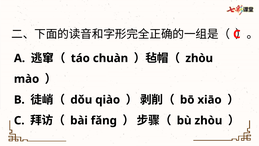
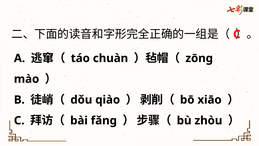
zhòu at (199, 58): zhòu -> zōng
